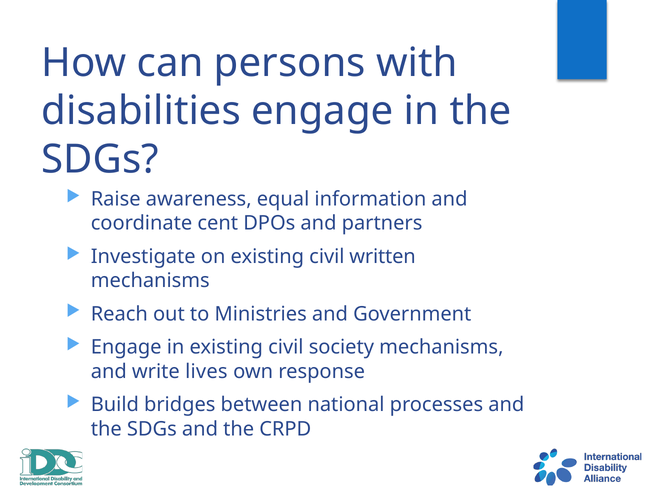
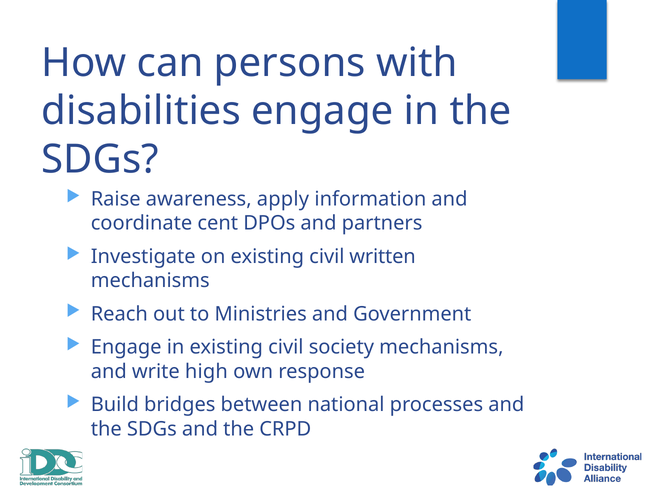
equal: equal -> apply
lives: lives -> high
